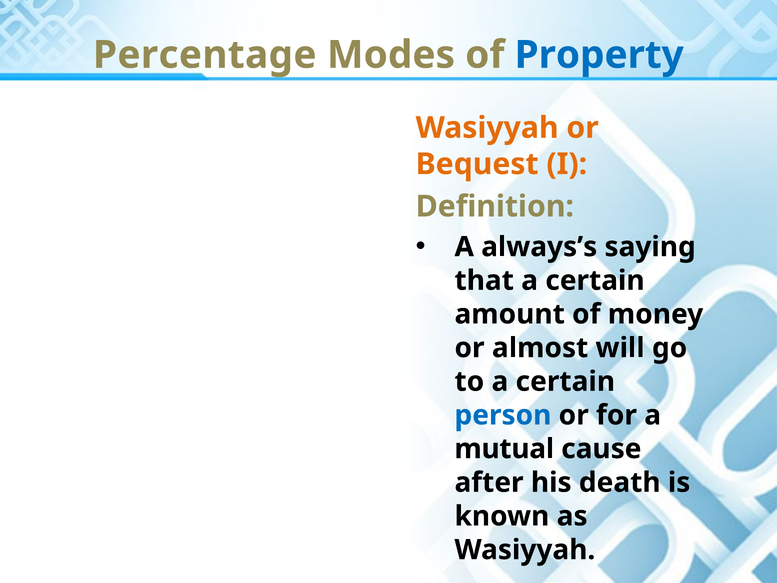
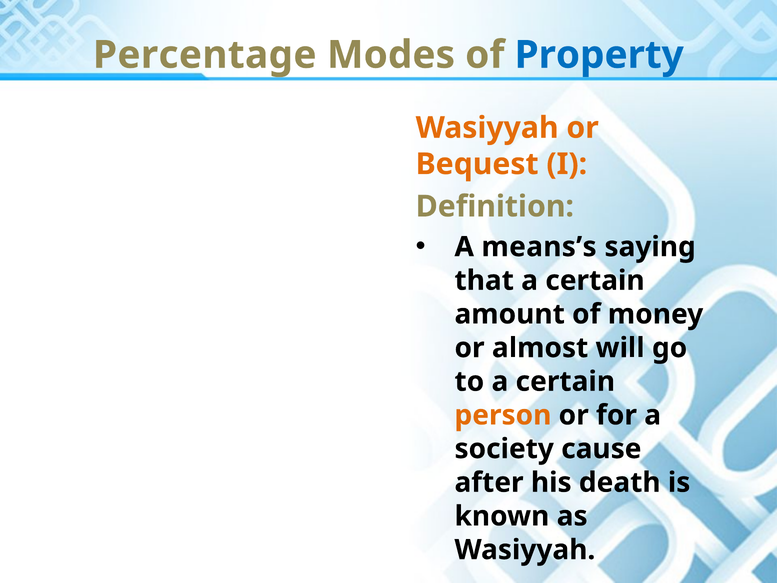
always’s: always’s -> means’s
person colour: blue -> orange
mutual: mutual -> society
